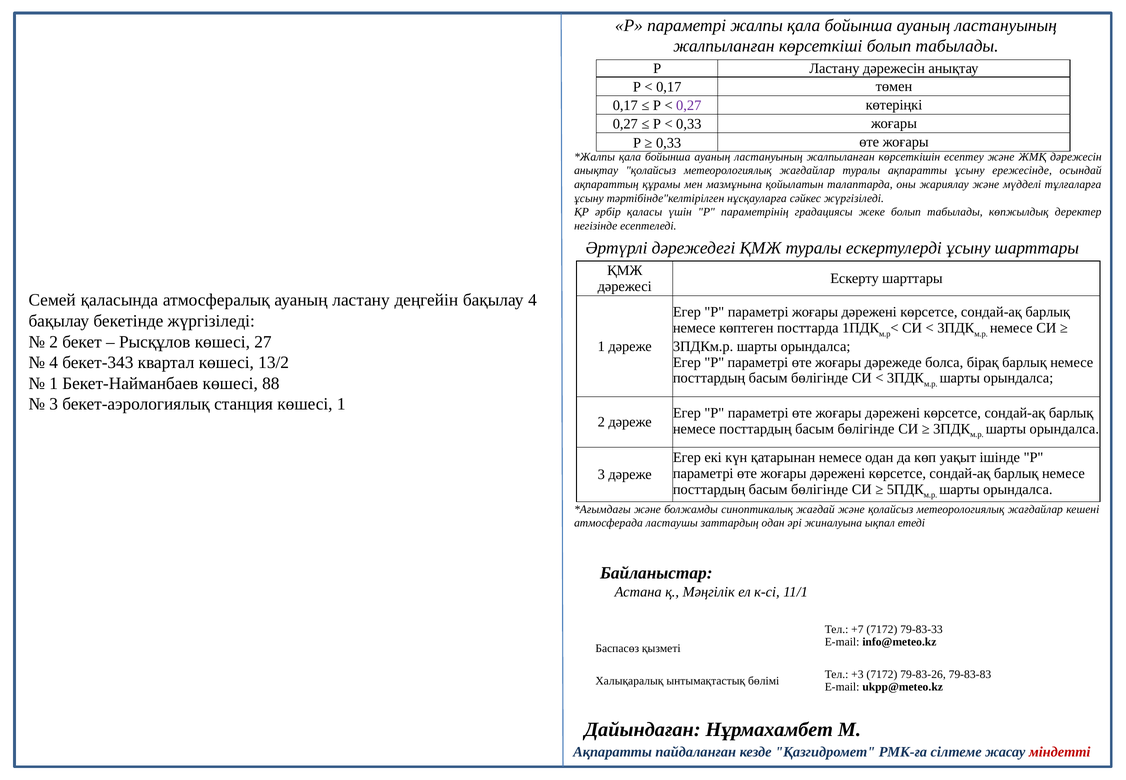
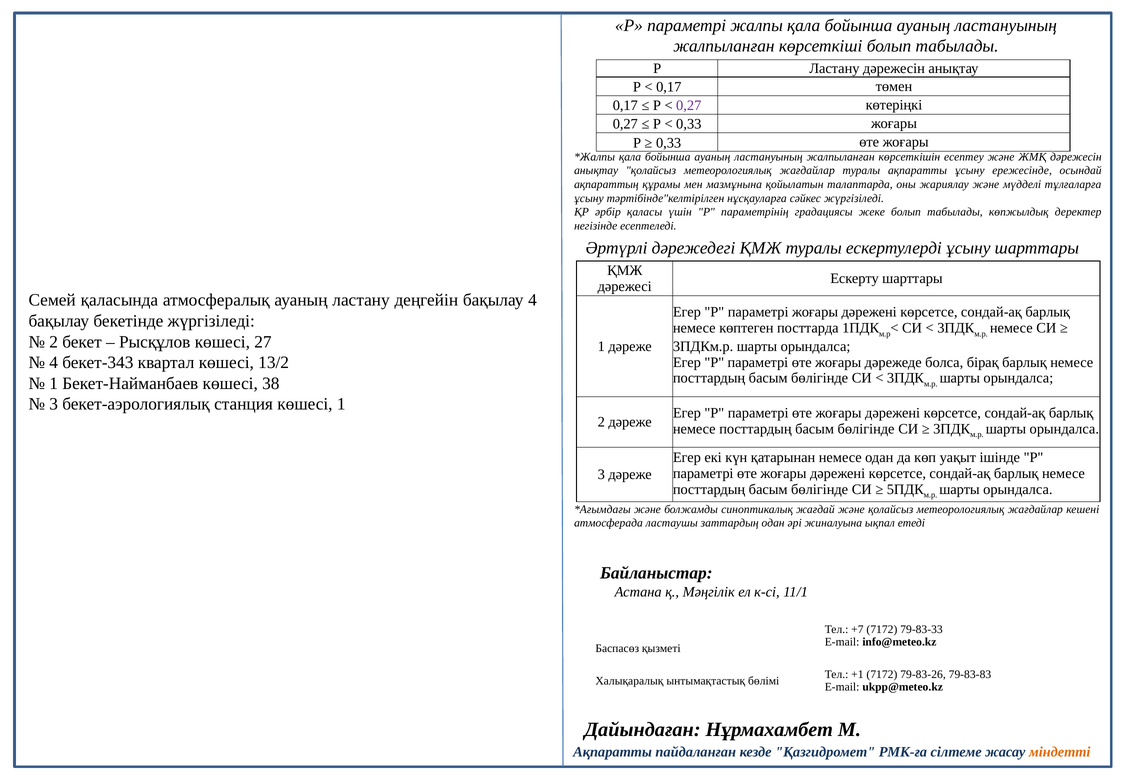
88: 88 -> 38
+3: +3 -> +1
міндетті colour: red -> orange
